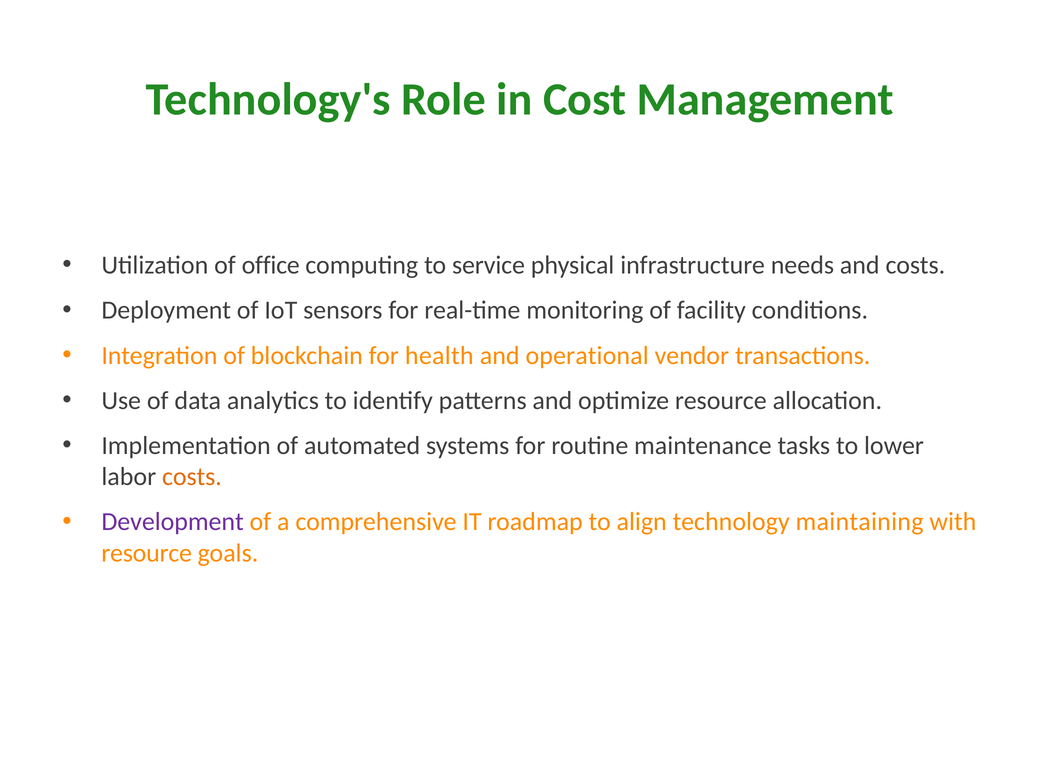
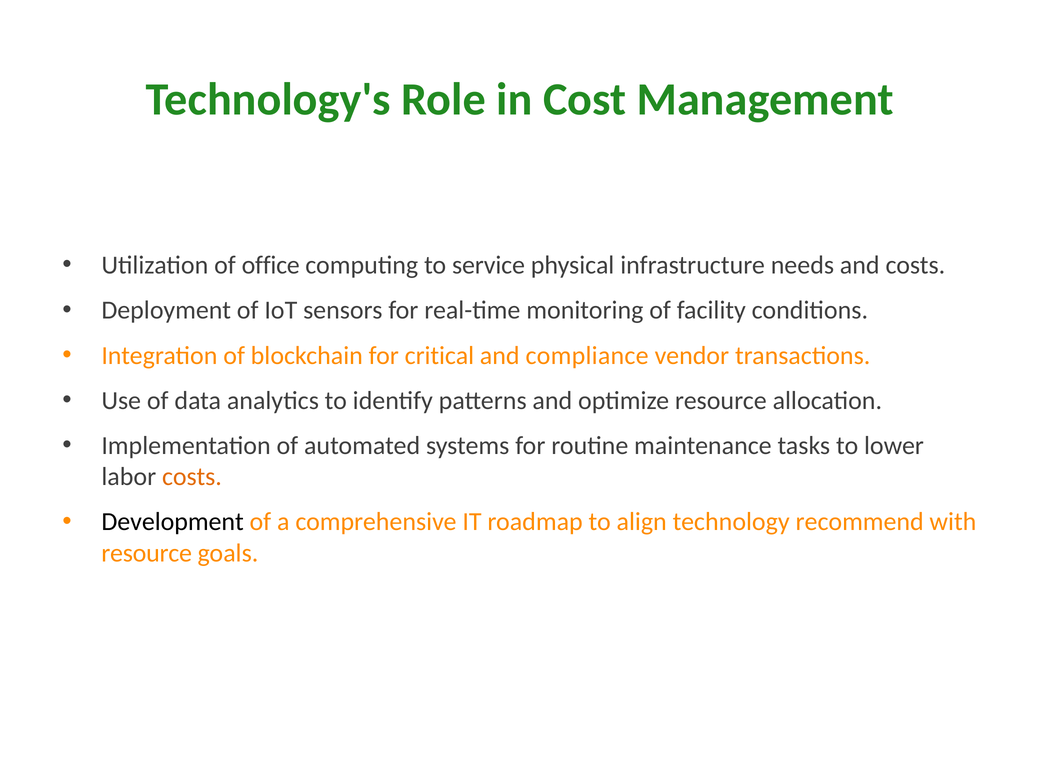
health: health -> critical
operational: operational -> compliance
Development colour: purple -> black
maintaining: maintaining -> recommend
